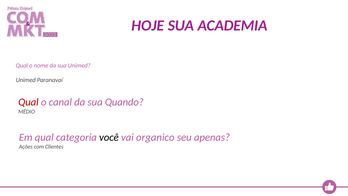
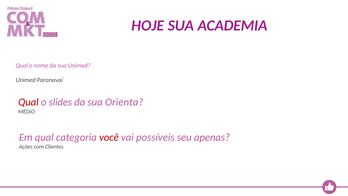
canal: canal -> slides
Quando: Quando -> Orienta
você colour: black -> red
organico: organico -> possíveis
